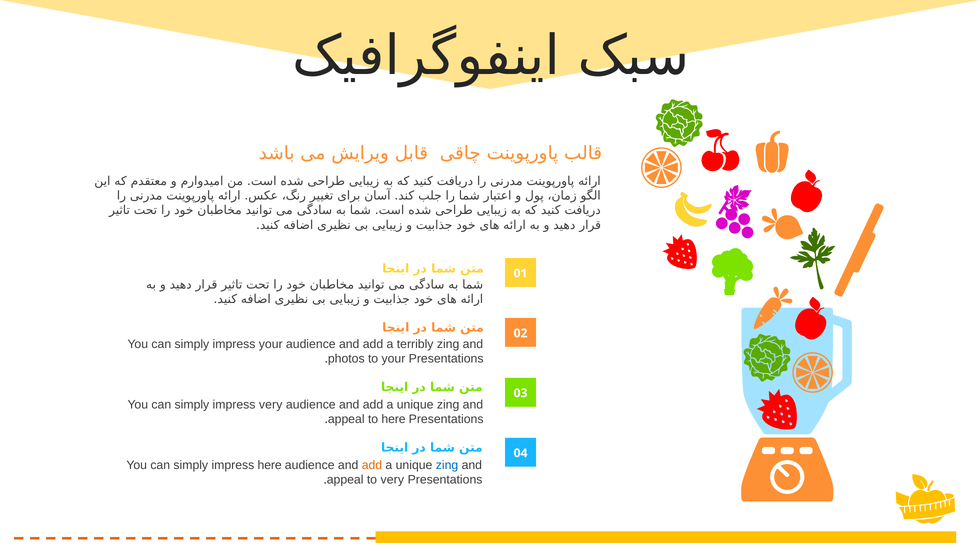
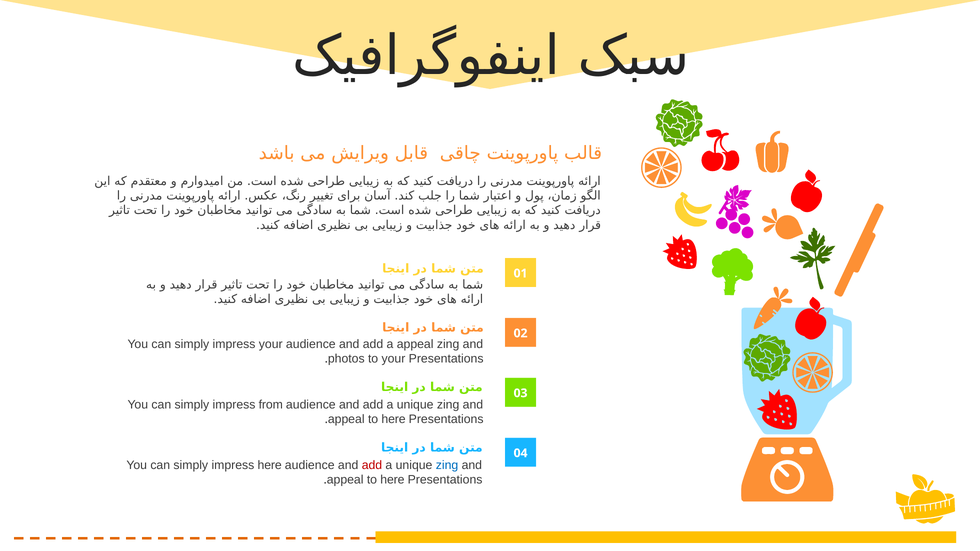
a terribly: terribly -> appeal
impress very: very -> from
add at (372, 465) colour: orange -> red
very at (392, 480): very -> here
